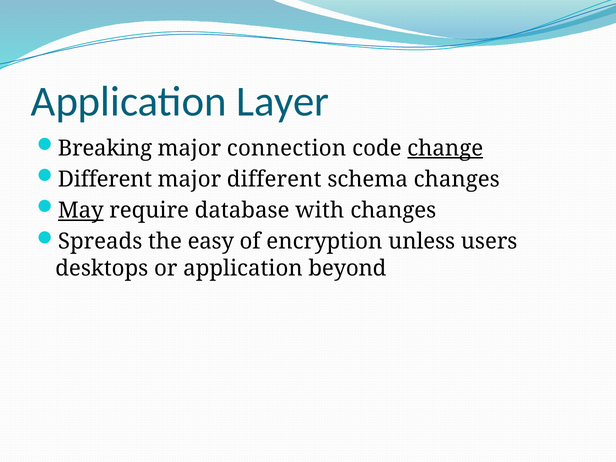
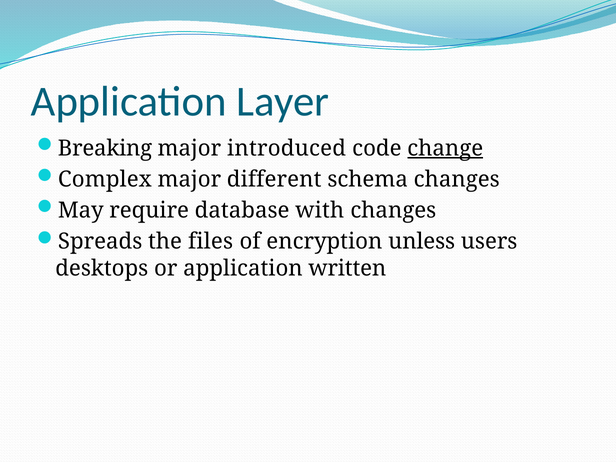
connection: connection -> introduced
Different at (105, 179): Different -> Complex
May underline: present -> none
easy: easy -> files
beyond: beyond -> written
